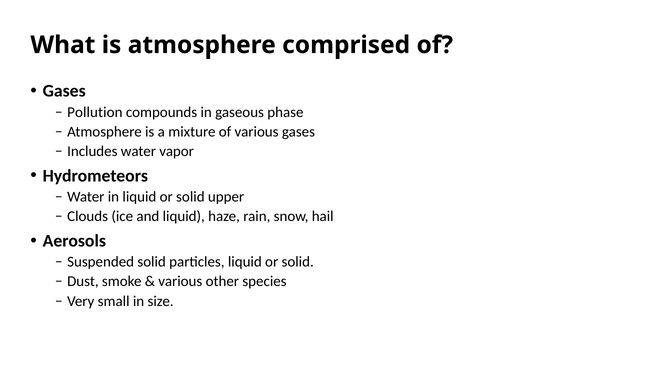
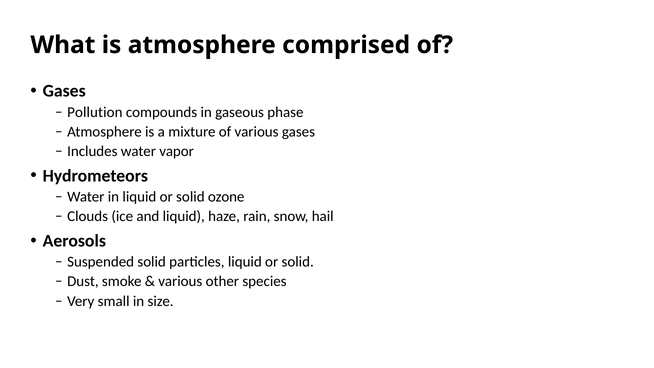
upper: upper -> ozone
